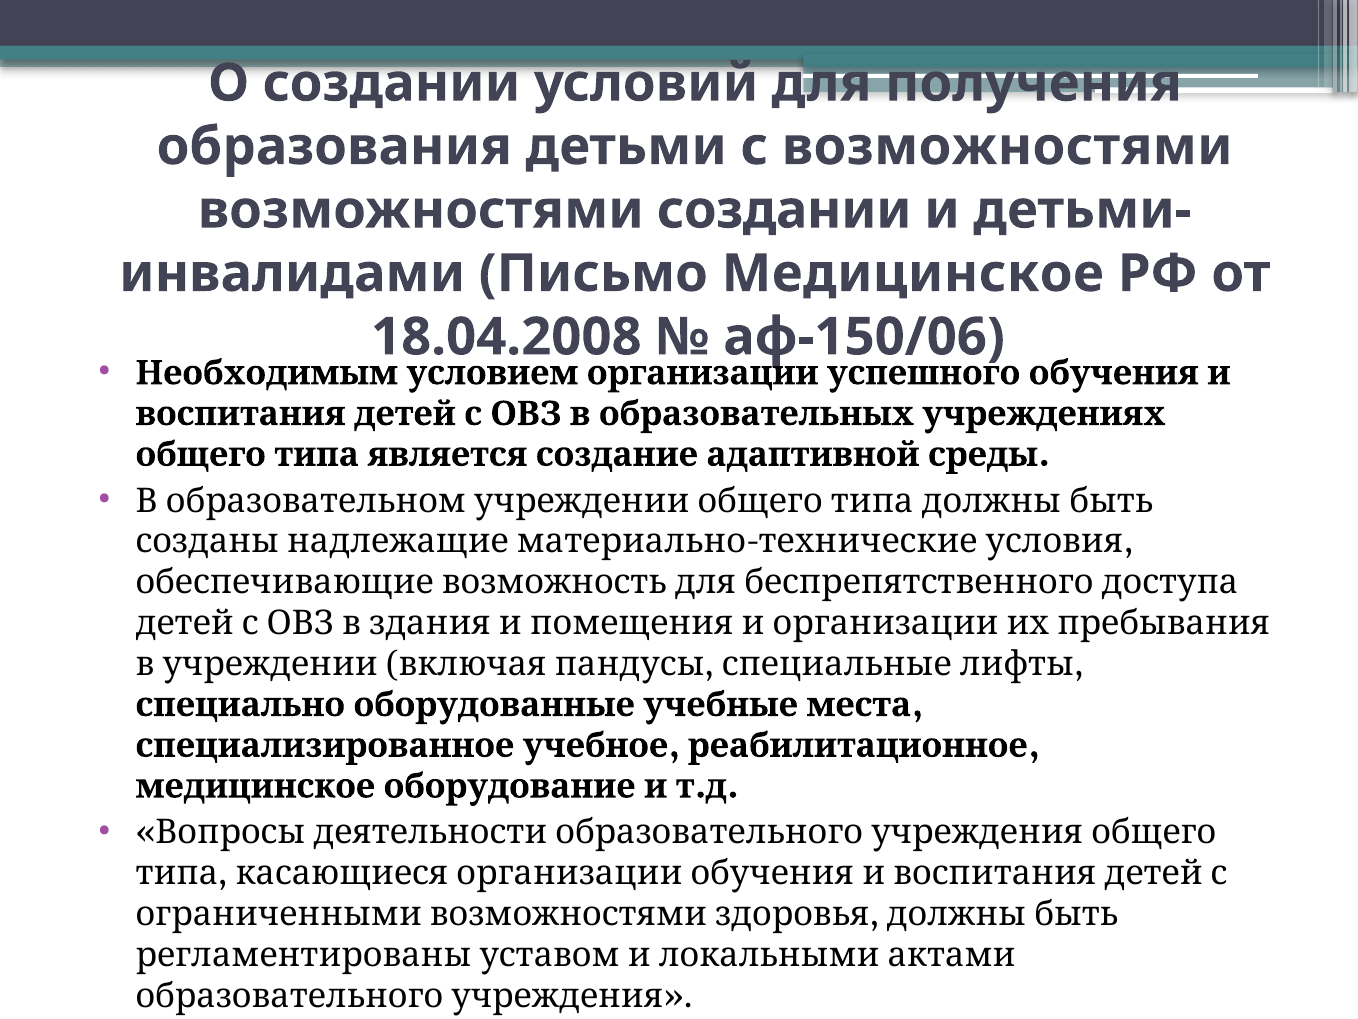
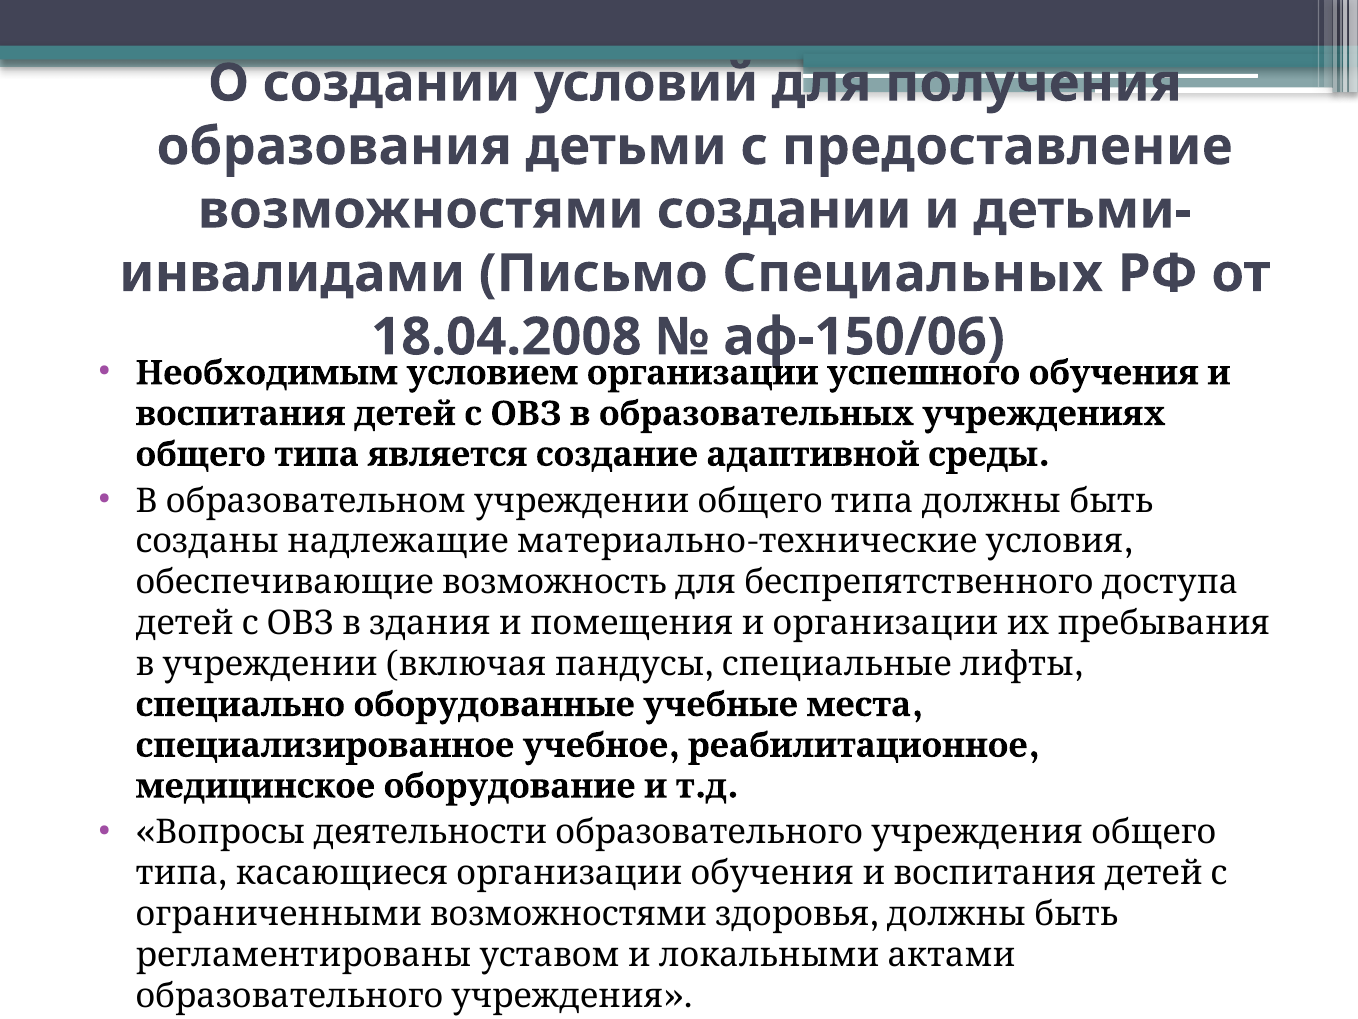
с возможностями: возможностями -> предоставление
Письмо Медицинское: Медицинское -> Специальных
